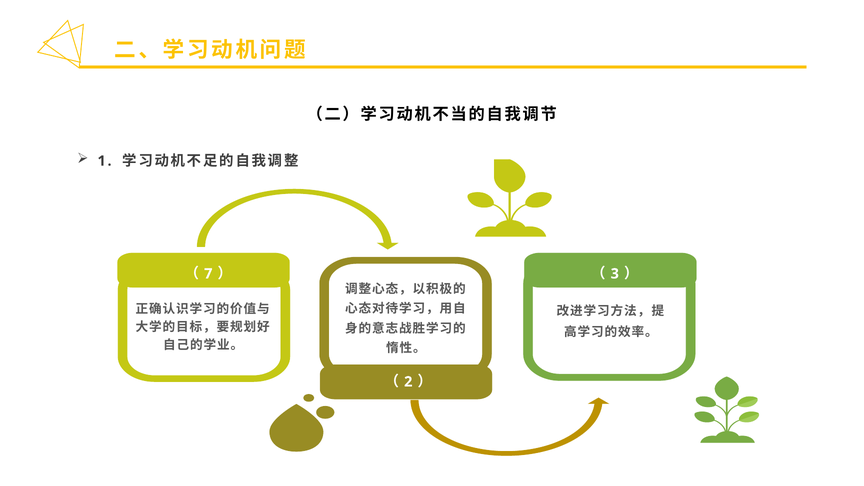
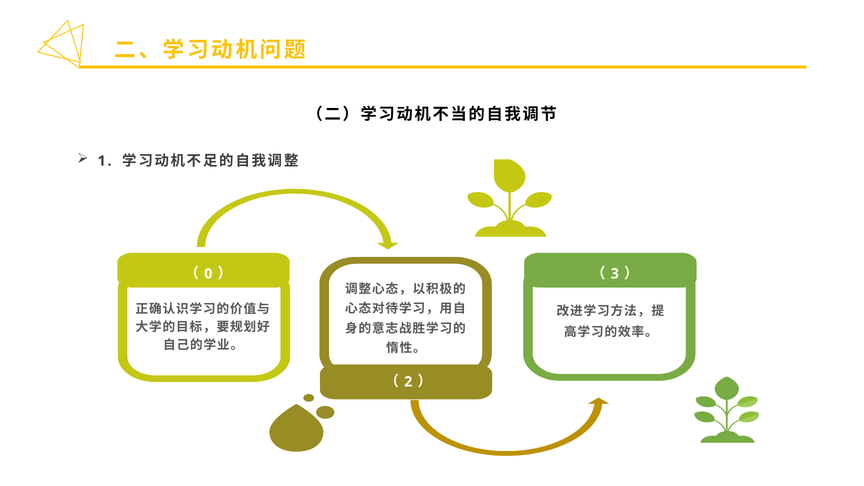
7: 7 -> 0
